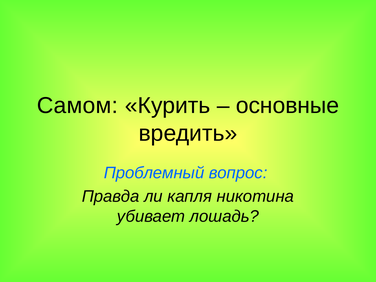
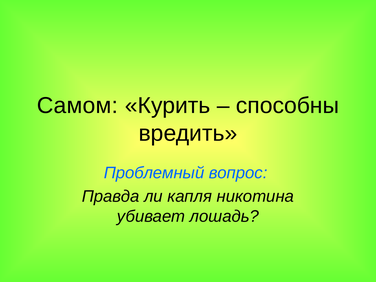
основные: основные -> способны
